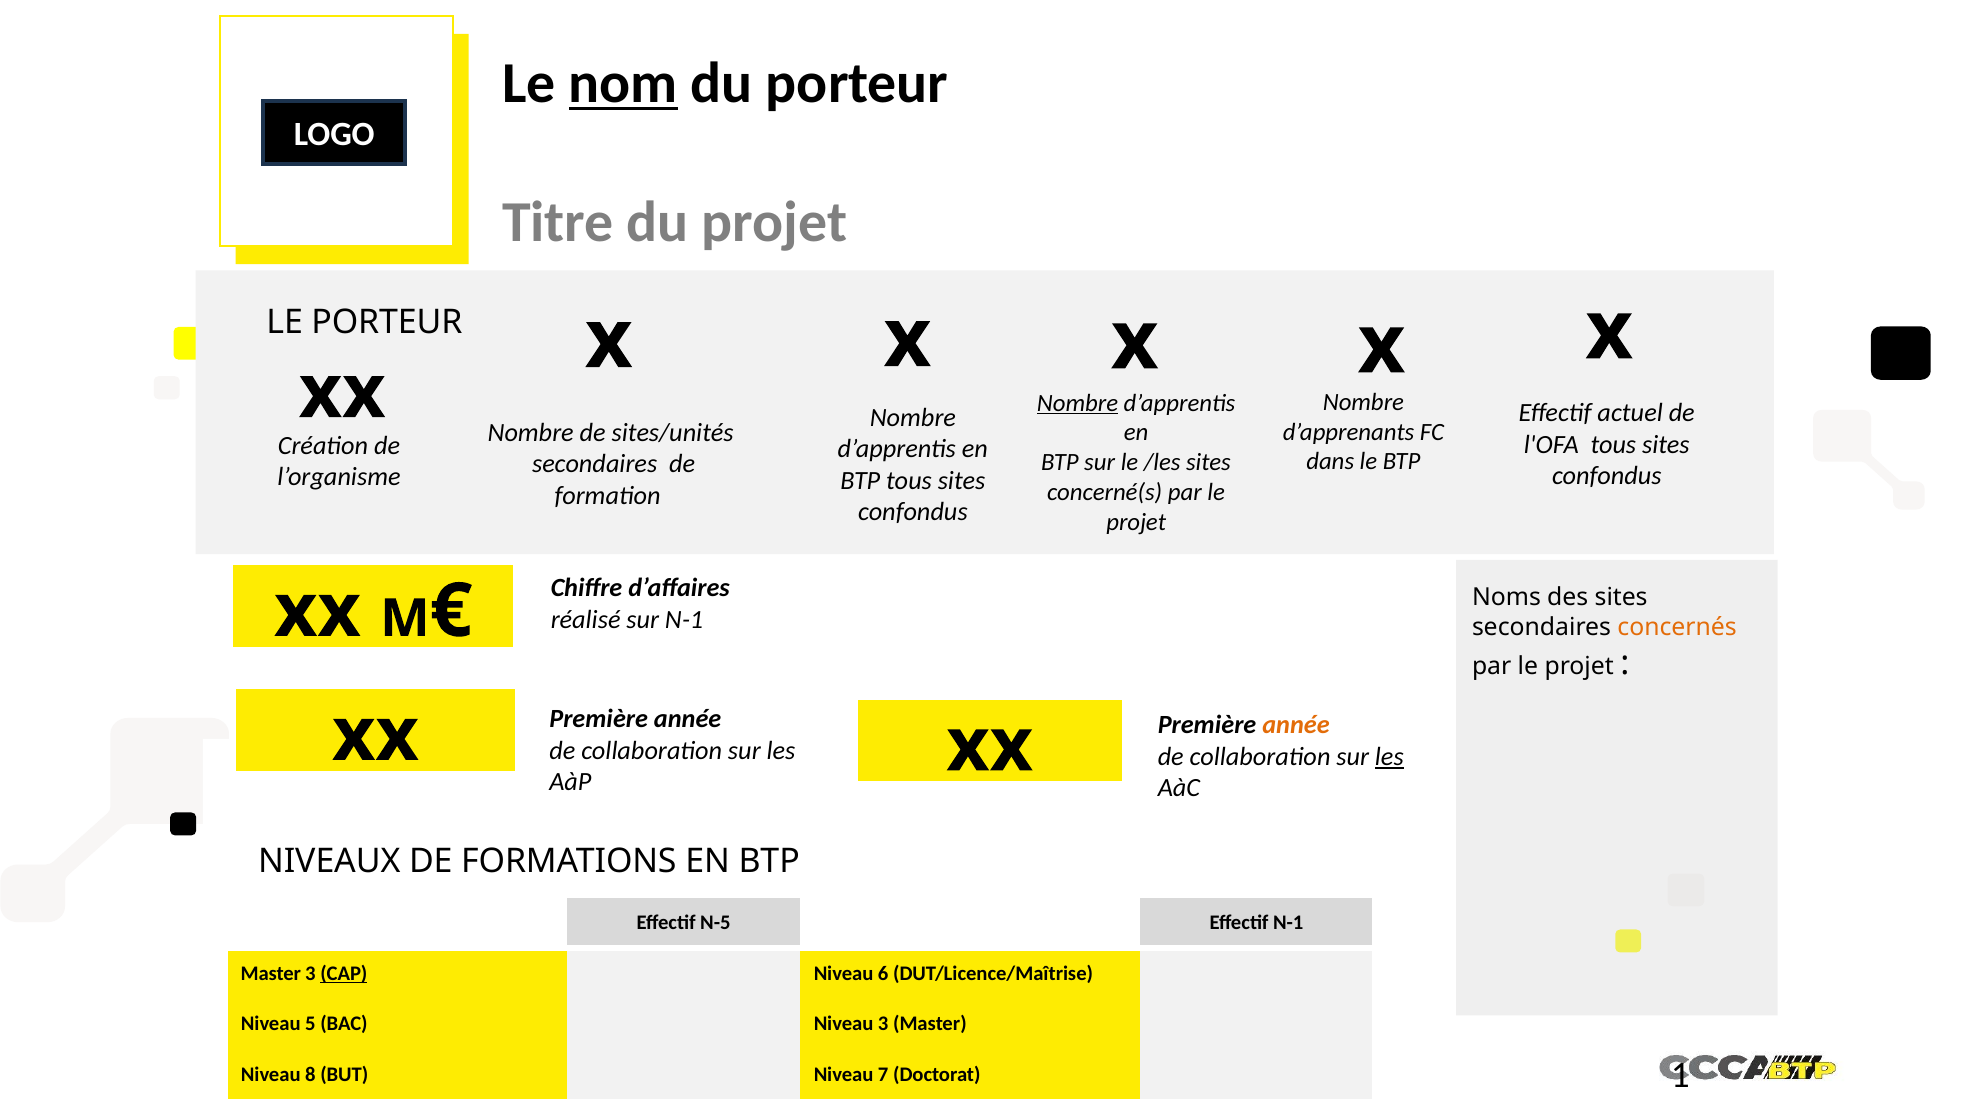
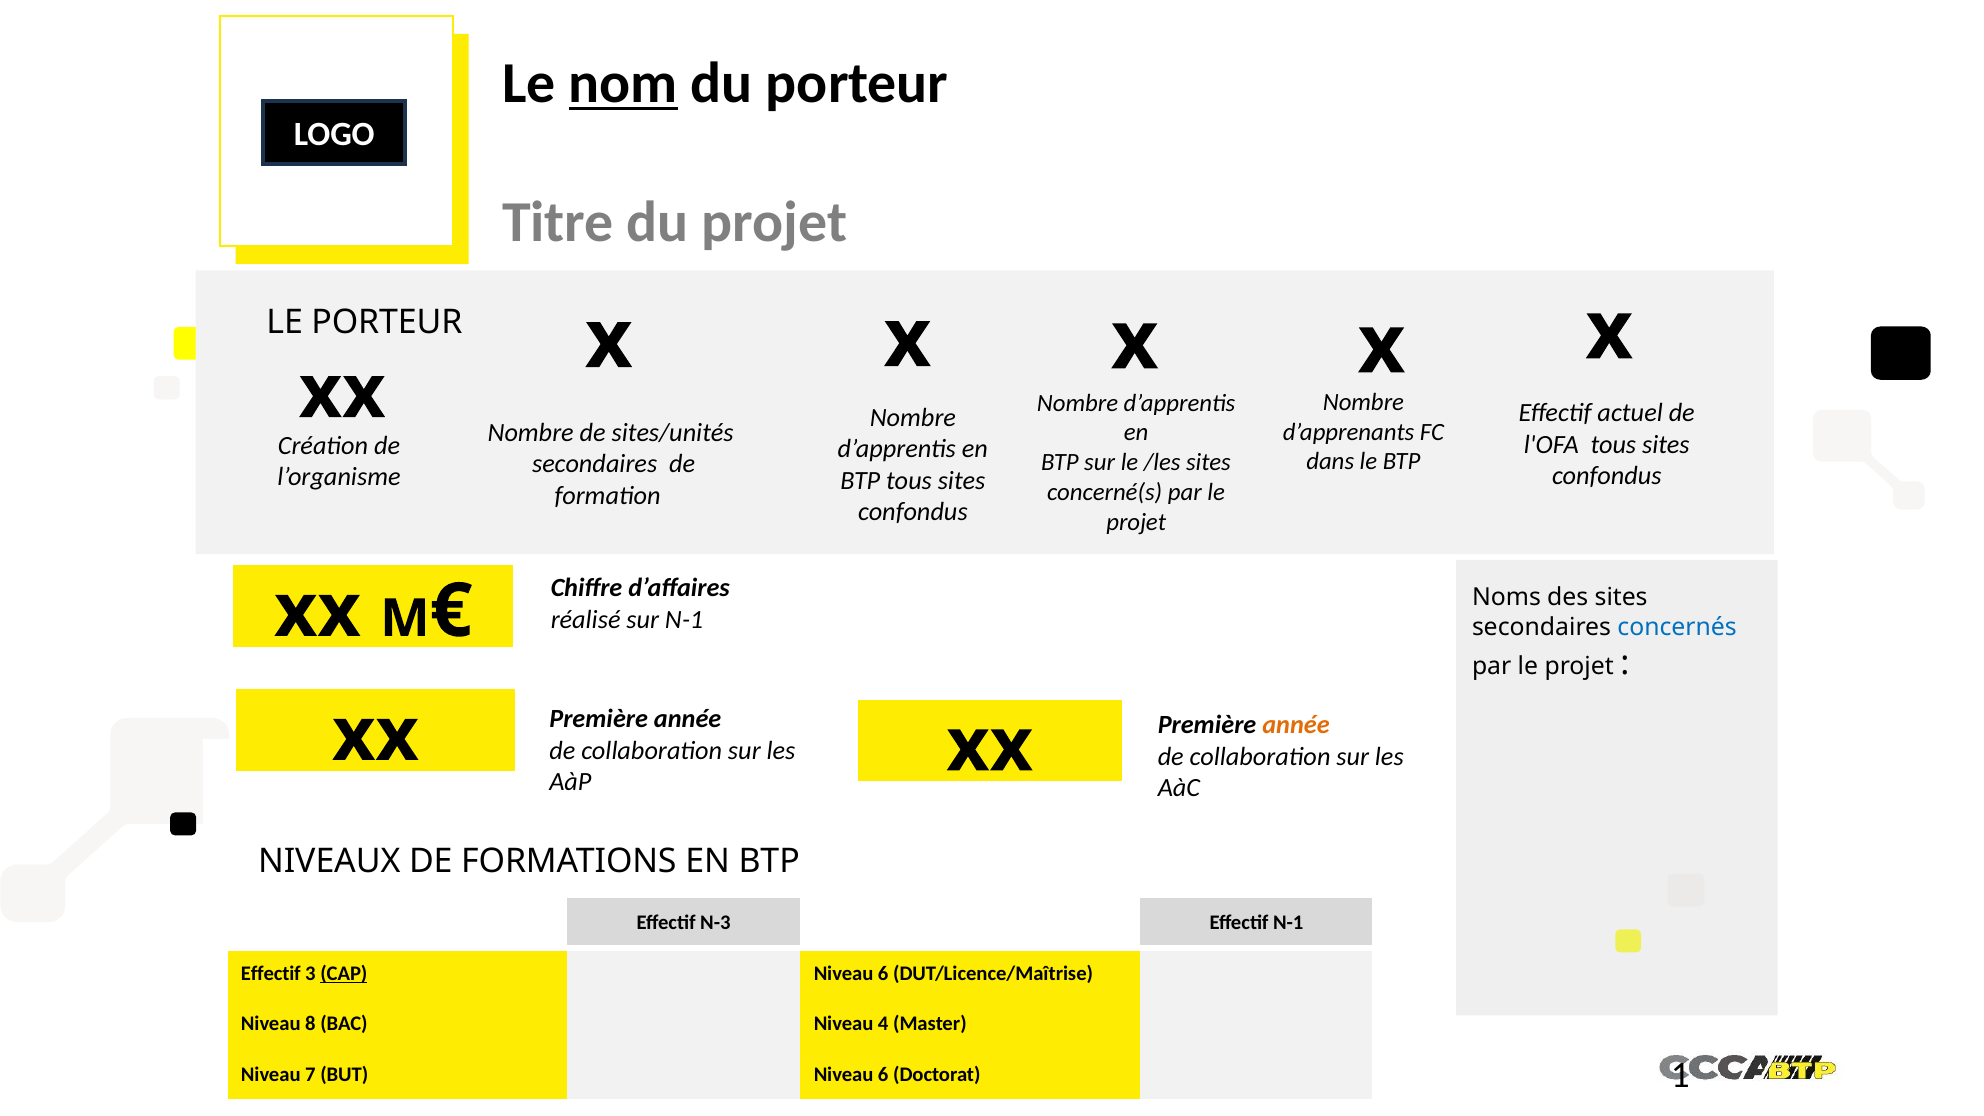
Nombre at (1077, 403) underline: present -> none
concernés colour: orange -> blue
les at (1389, 757) underline: present -> none
N-5: N-5 -> N-3
Master at (271, 973): Master -> Effectif
5: 5 -> 8
Niveau 3: 3 -> 4
8: 8 -> 7
BUT Niveau 7: 7 -> 6
